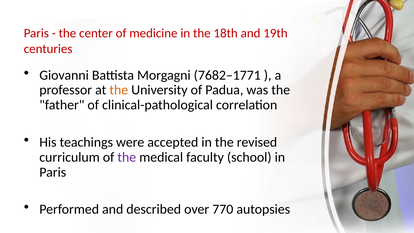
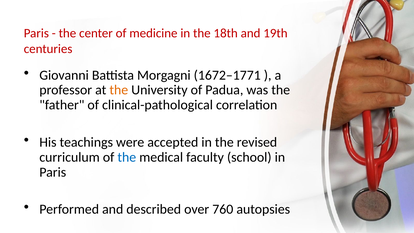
7682–1771: 7682–1771 -> 1672–1771
the at (127, 157) colour: purple -> blue
770: 770 -> 760
